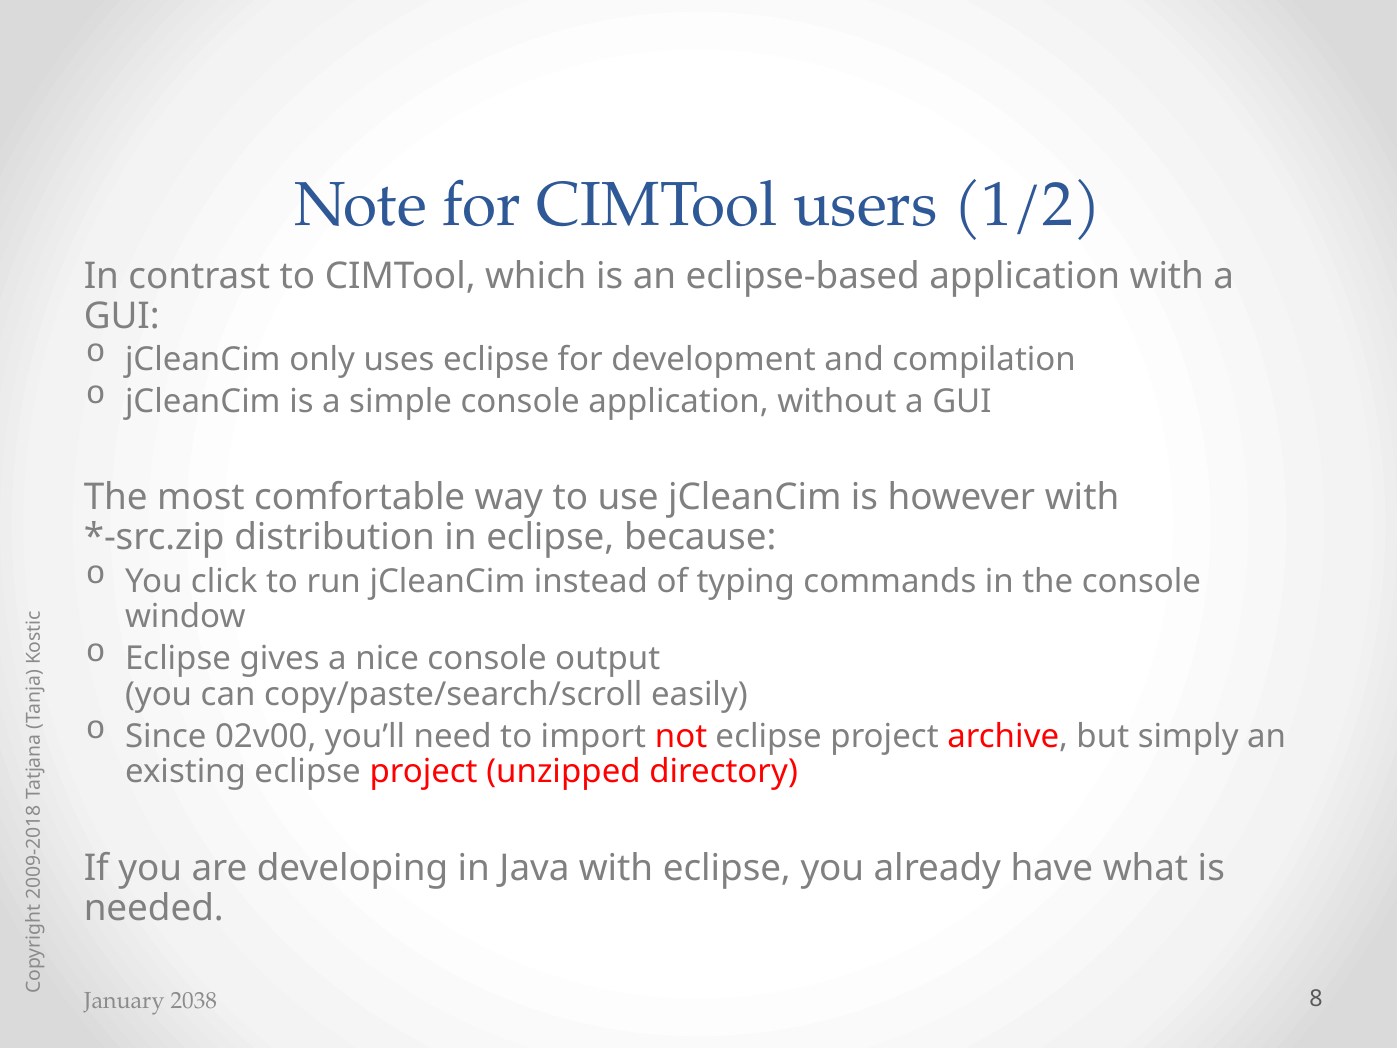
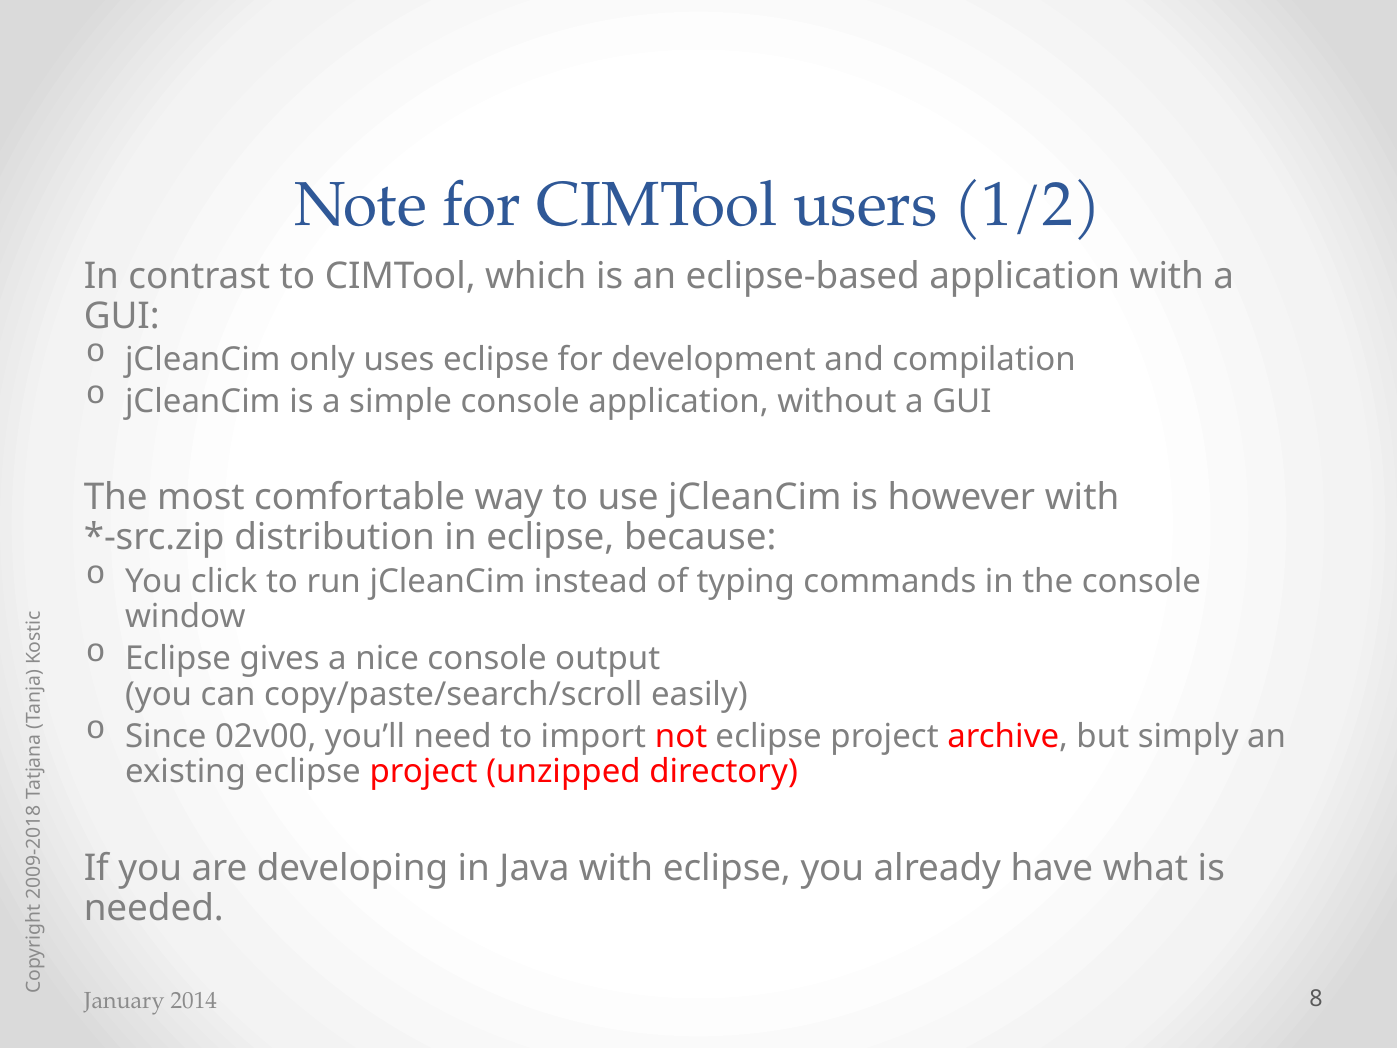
2038: 2038 -> 2014
